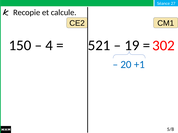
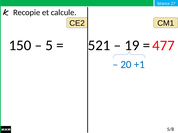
4: 4 -> 5
302: 302 -> 477
